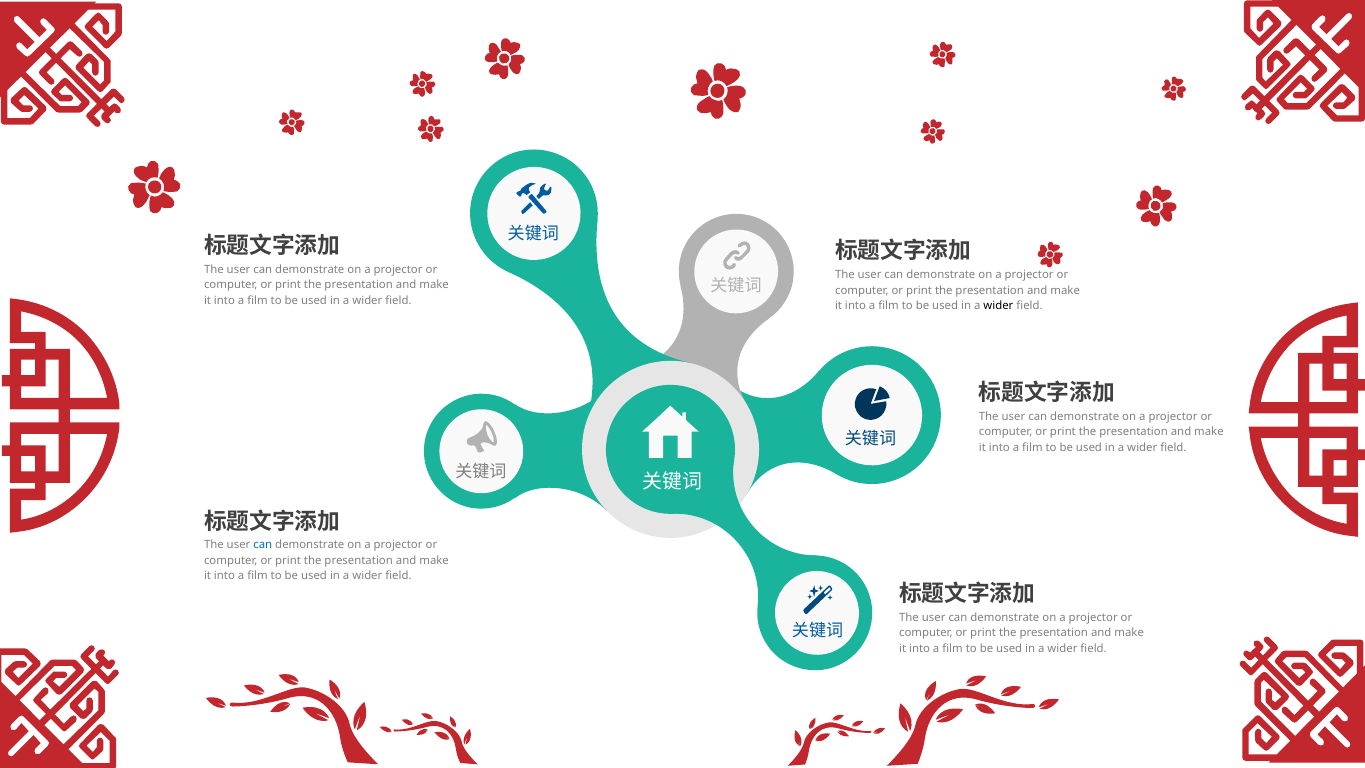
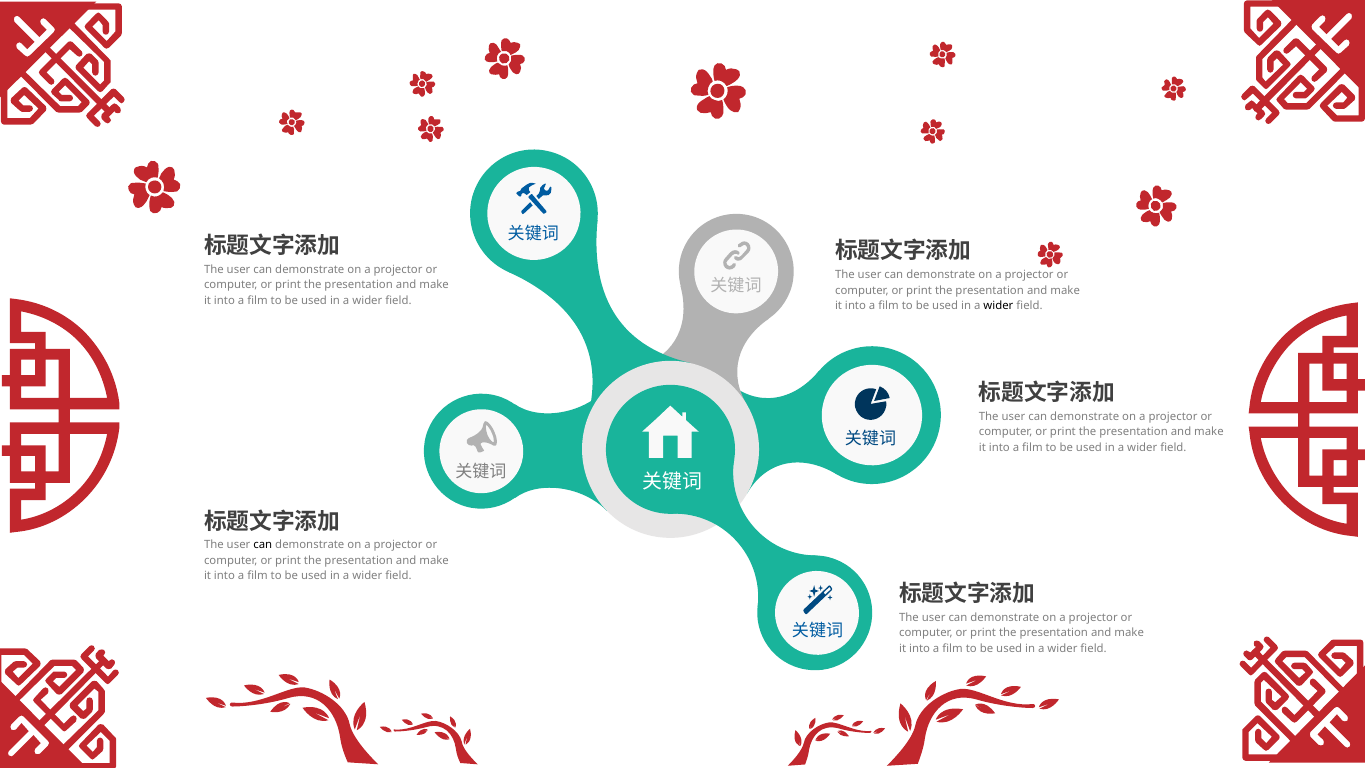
can at (263, 545) colour: blue -> black
